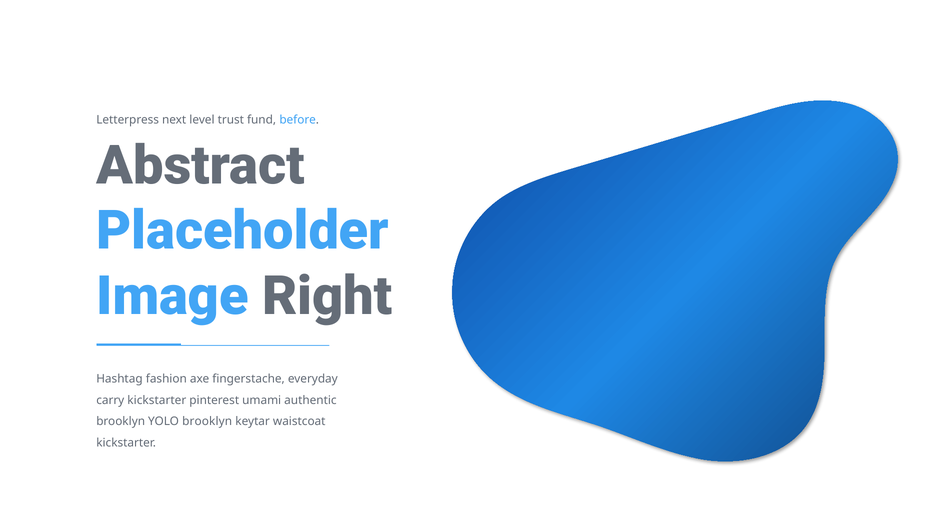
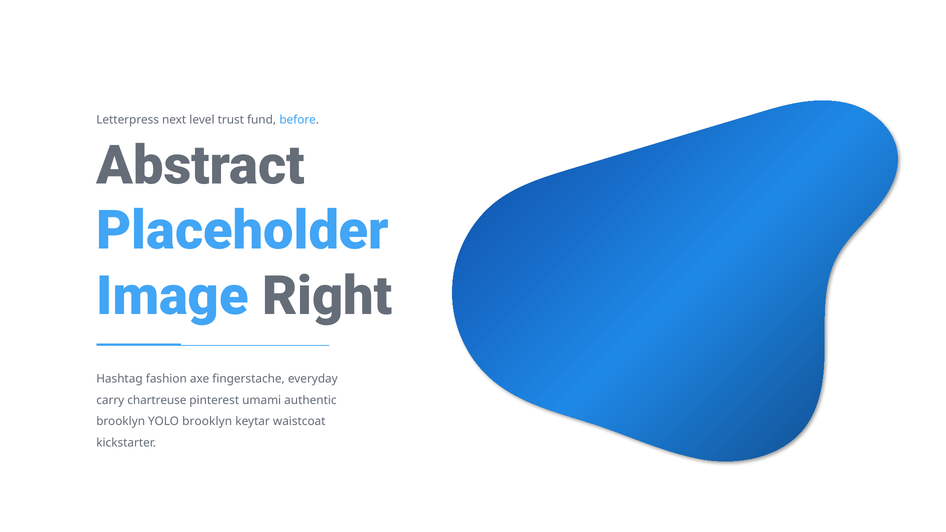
carry kickstarter: kickstarter -> chartreuse
